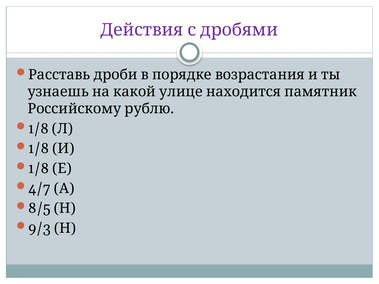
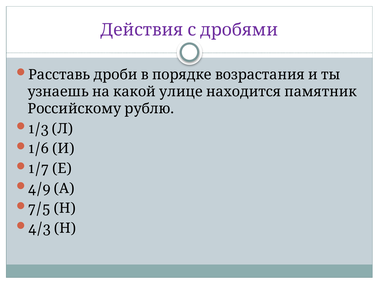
1/8 at (38, 129): 1/8 -> 1/3
1/8 at (39, 149): 1/8 -> 1/6
1/8 at (39, 169): 1/8 -> 1/7
4/7: 4/7 -> 4/9
8/5: 8/5 -> 7/5
9/3: 9/3 -> 4/3
